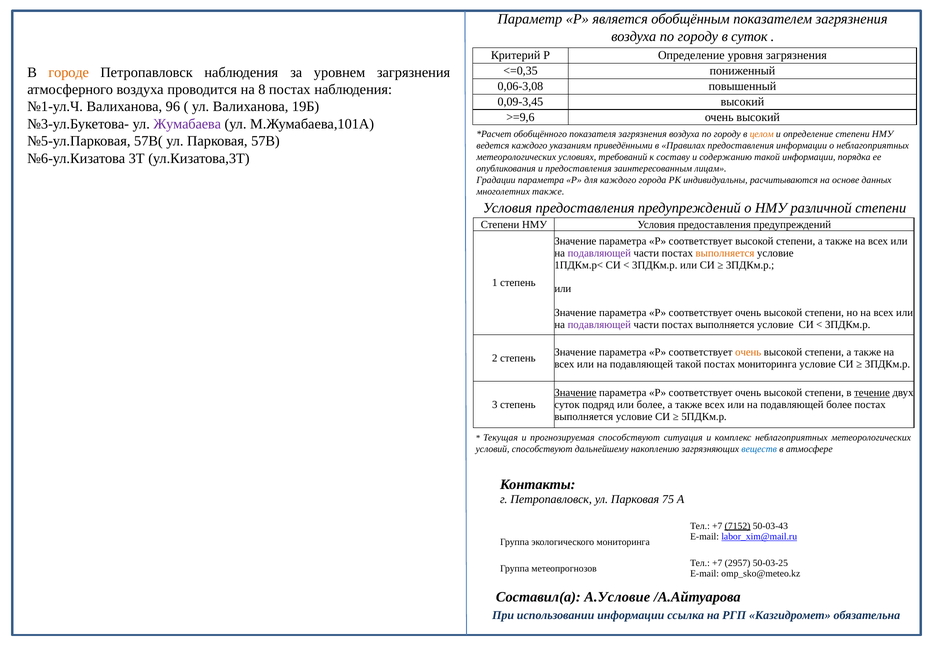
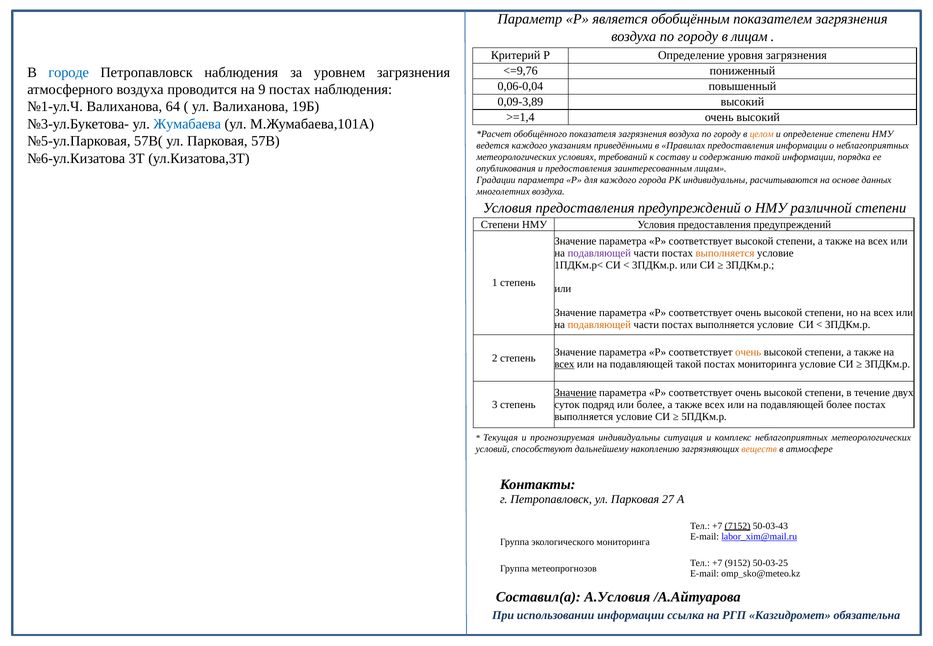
в суток: суток -> лицам
<=0,35: <=0,35 -> <=9,76
городе colour: orange -> blue
0,06-3,08: 0,06-3,08 -> 0,06-0,04
8: 8 -> 9
0,09-3,45: 0,09-3,45 -> 0,09-3,89
96: 96 -> 64
>=9,6: >=9,6 -> >=1,4
Жумабаева colour: purple -> blue
многолетних также: также -> воздуха
подавляющей at (599, 325) colour: purple -> orange
всех at (564, 364) underline: none -> present
течение underline: present -> none
прогнозируемая способствуют: способствуют -> индивидуальны
веществ colour: blue -> orange
75: 75 -> 27
2957: 2957 -> 9152
А.Условие: А.Условие -> А.Условия
